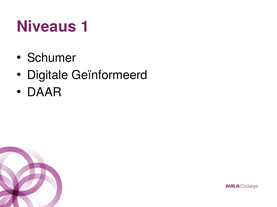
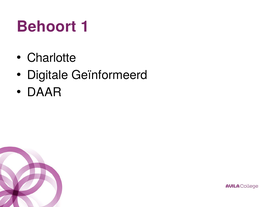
Niveaus: Niveaus -> Behoort
Schumer: Schumer -> Charlotte
